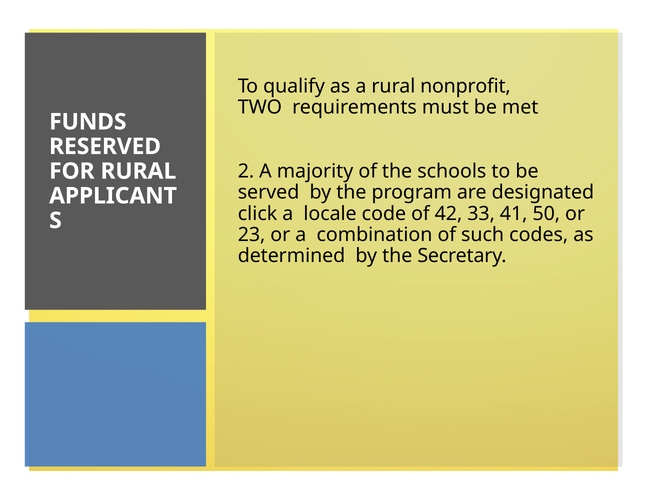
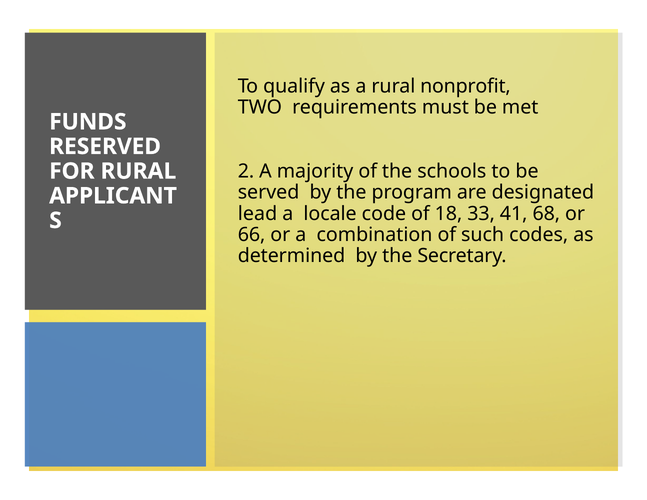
click: click -> lead
42: 42 -> 18
50: 50 -> 68
23: 23 -> 66
